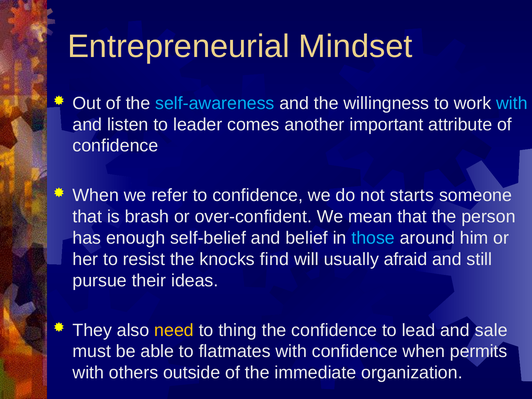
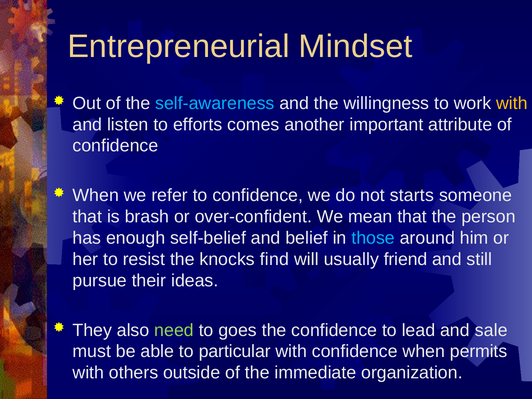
with at (512, 103) colour: light blue -> yellow
leader: leader -> efforts
afraid: afraid -> friend
need colour: yellow -> light green
thing: thing -> goes
flatmates: flatmates -> particular
